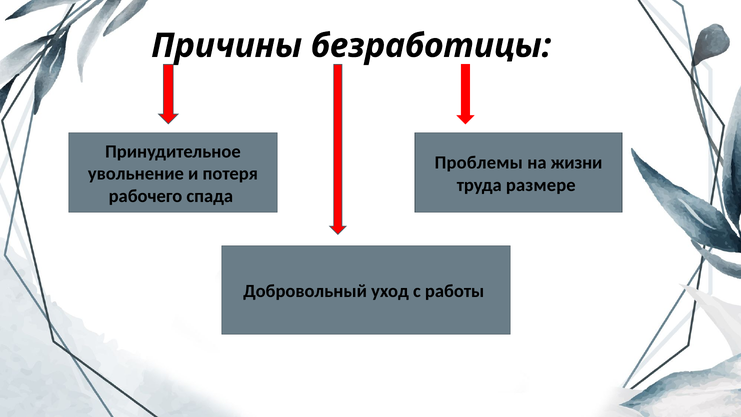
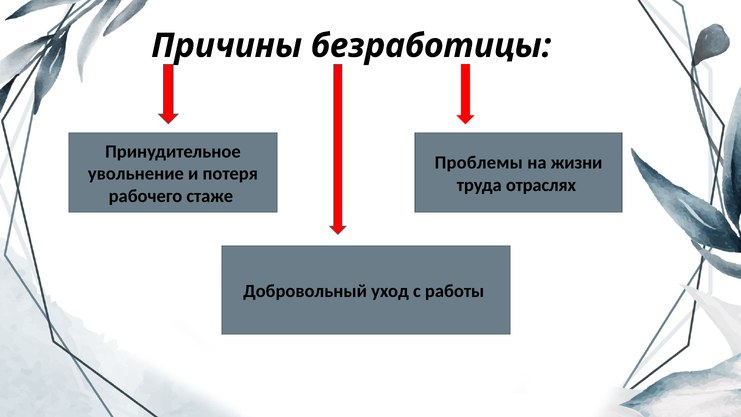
размере: размере -> отраслях
спада: спада -> стаже
